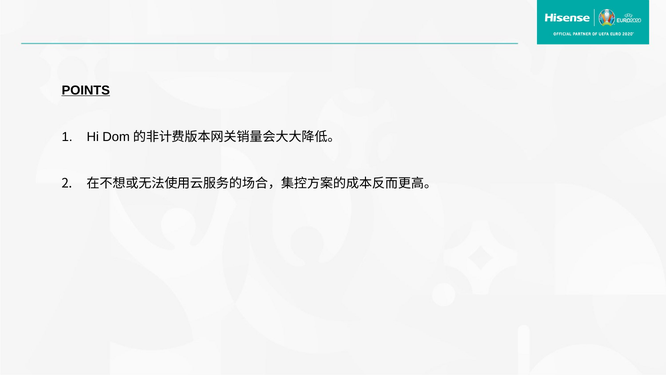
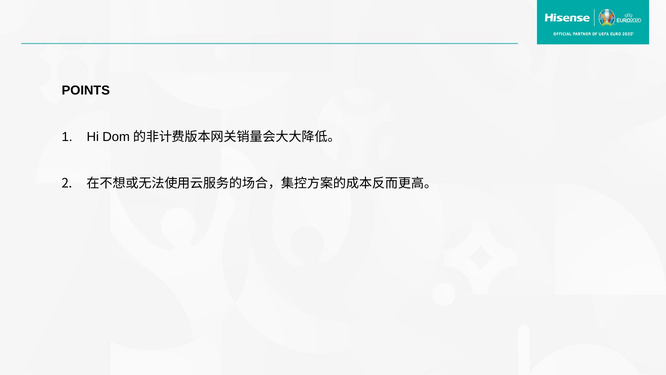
POINTS underline: present -> none
